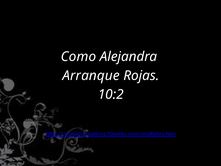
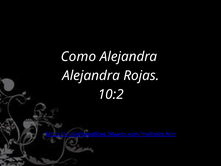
Arranque at (91, 75): Arranque -> Alejandra
